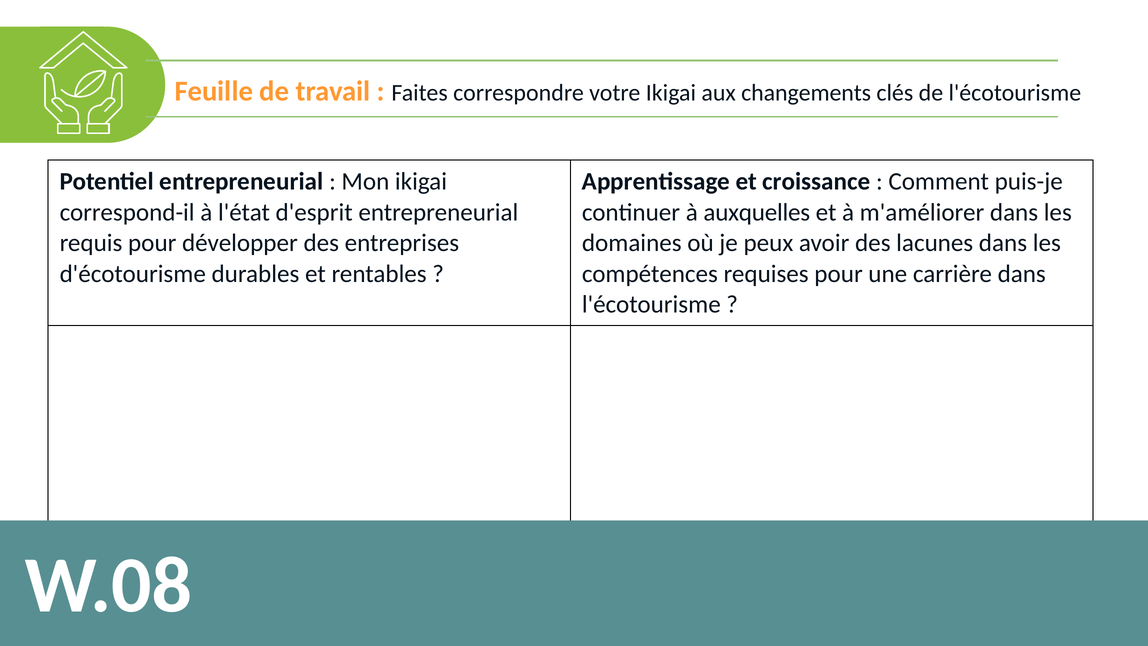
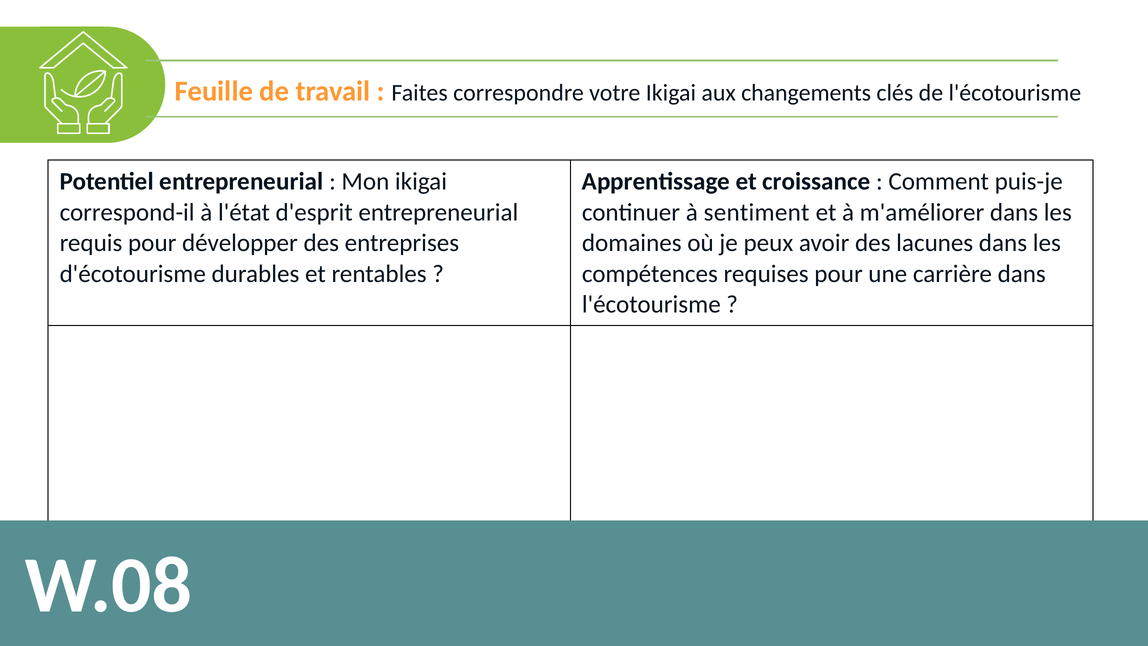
auxquelles: auxquelles -> sentiment
